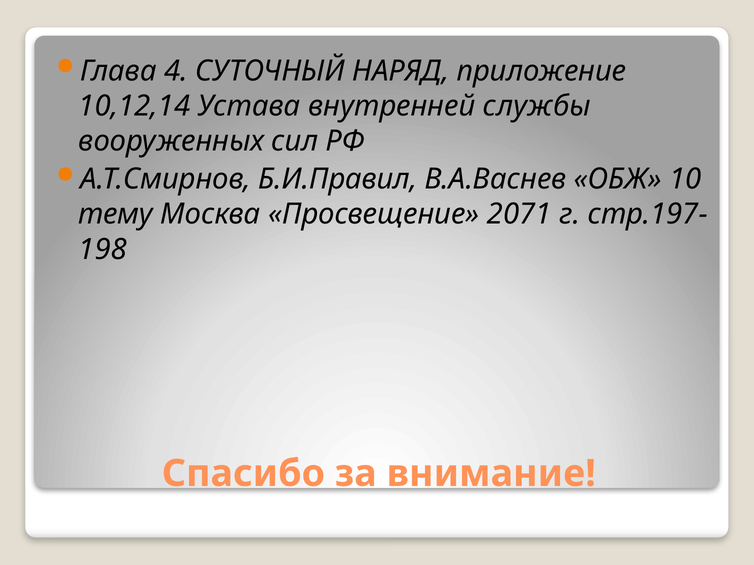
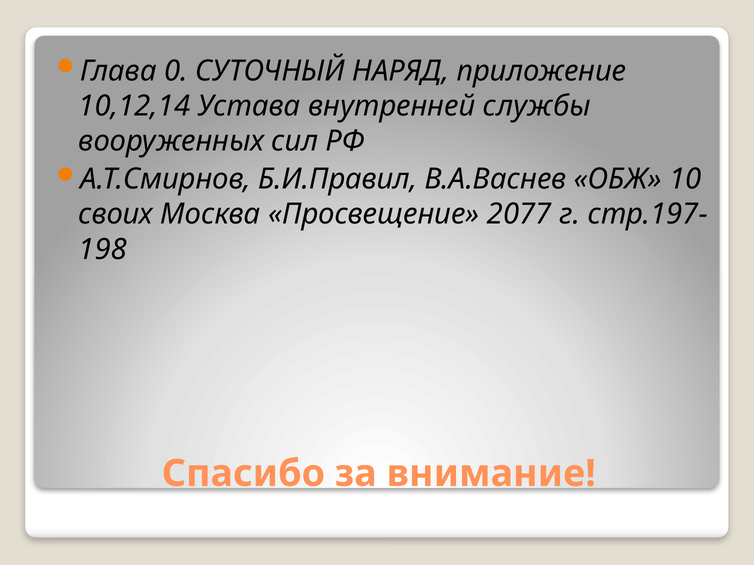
4: 4 -> 0
тему: тему -> своих
2071: 2071 -> 2077
